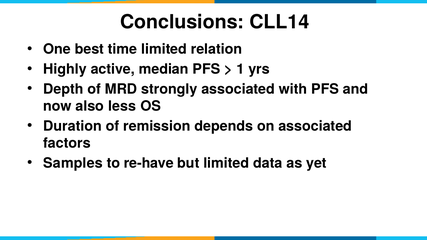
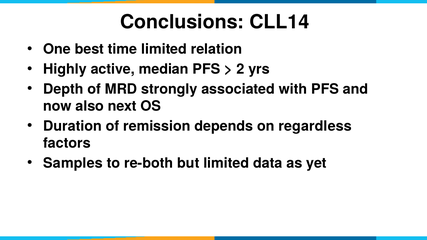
1: 1 -> 2
less: less -> next
on associated: associated -> regardless
re-have: re-have -> re-both
